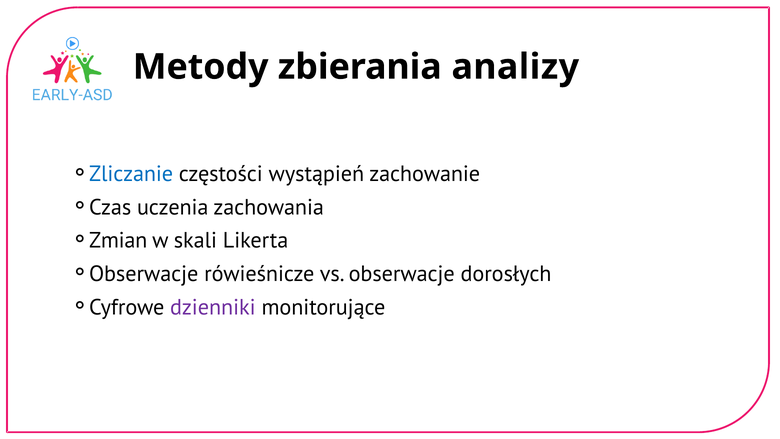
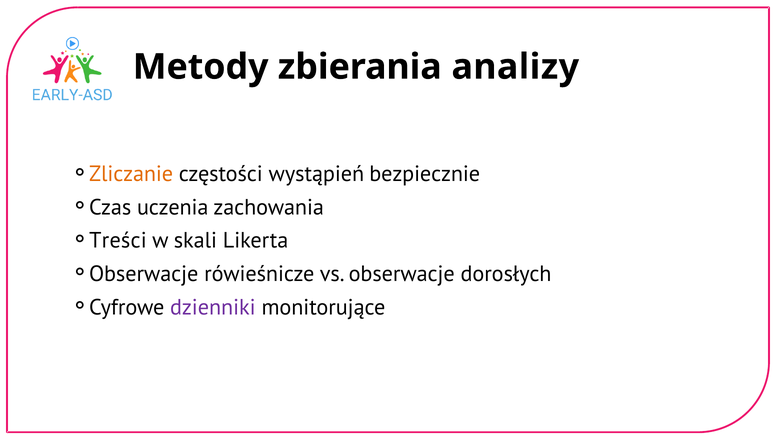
Zliczanie colour: blue -> orange
zachowanie: zachowanie -> bezpiecznie
Zmian: Zmian -> Treści
